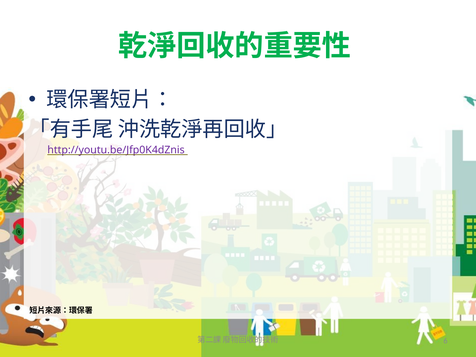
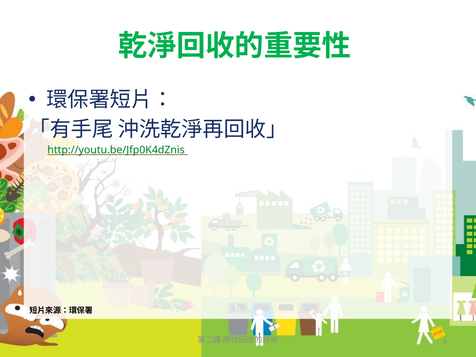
http://youtu.be/Jfp0K4dZnis colour: purple -> green
